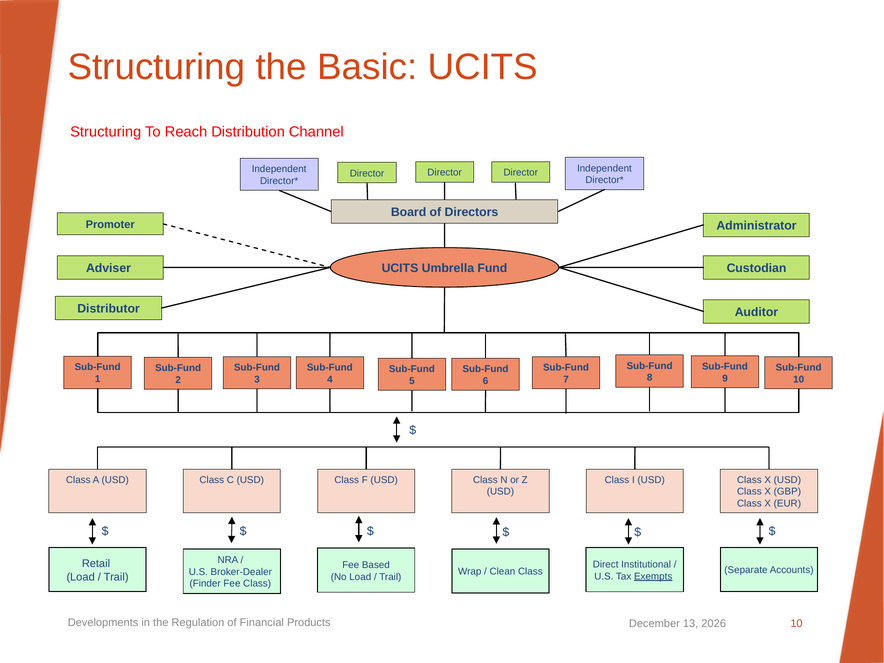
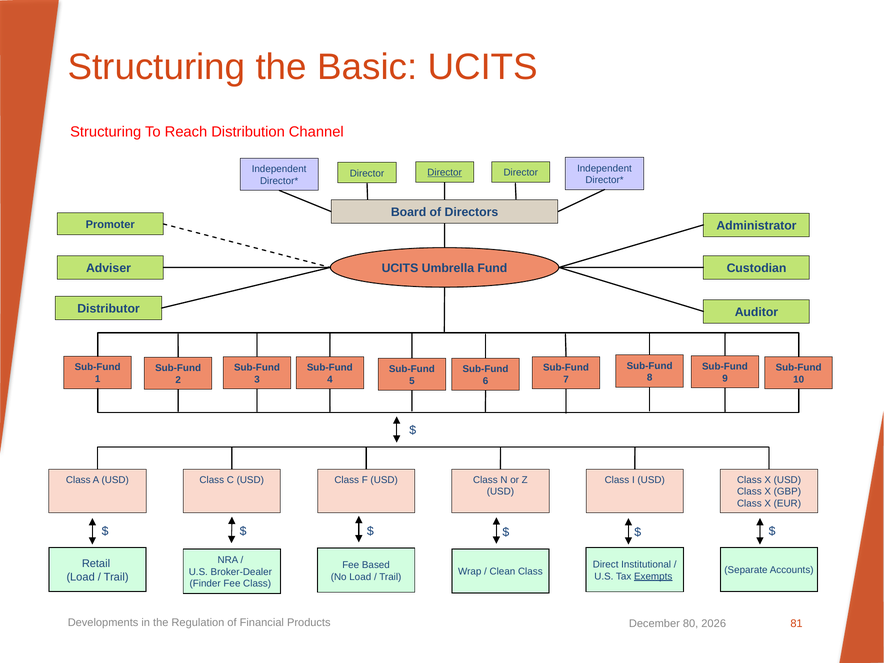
Director at (445, 173) underline: none -> present
Products 10: 10 -> 81
13: 13 -> 80
